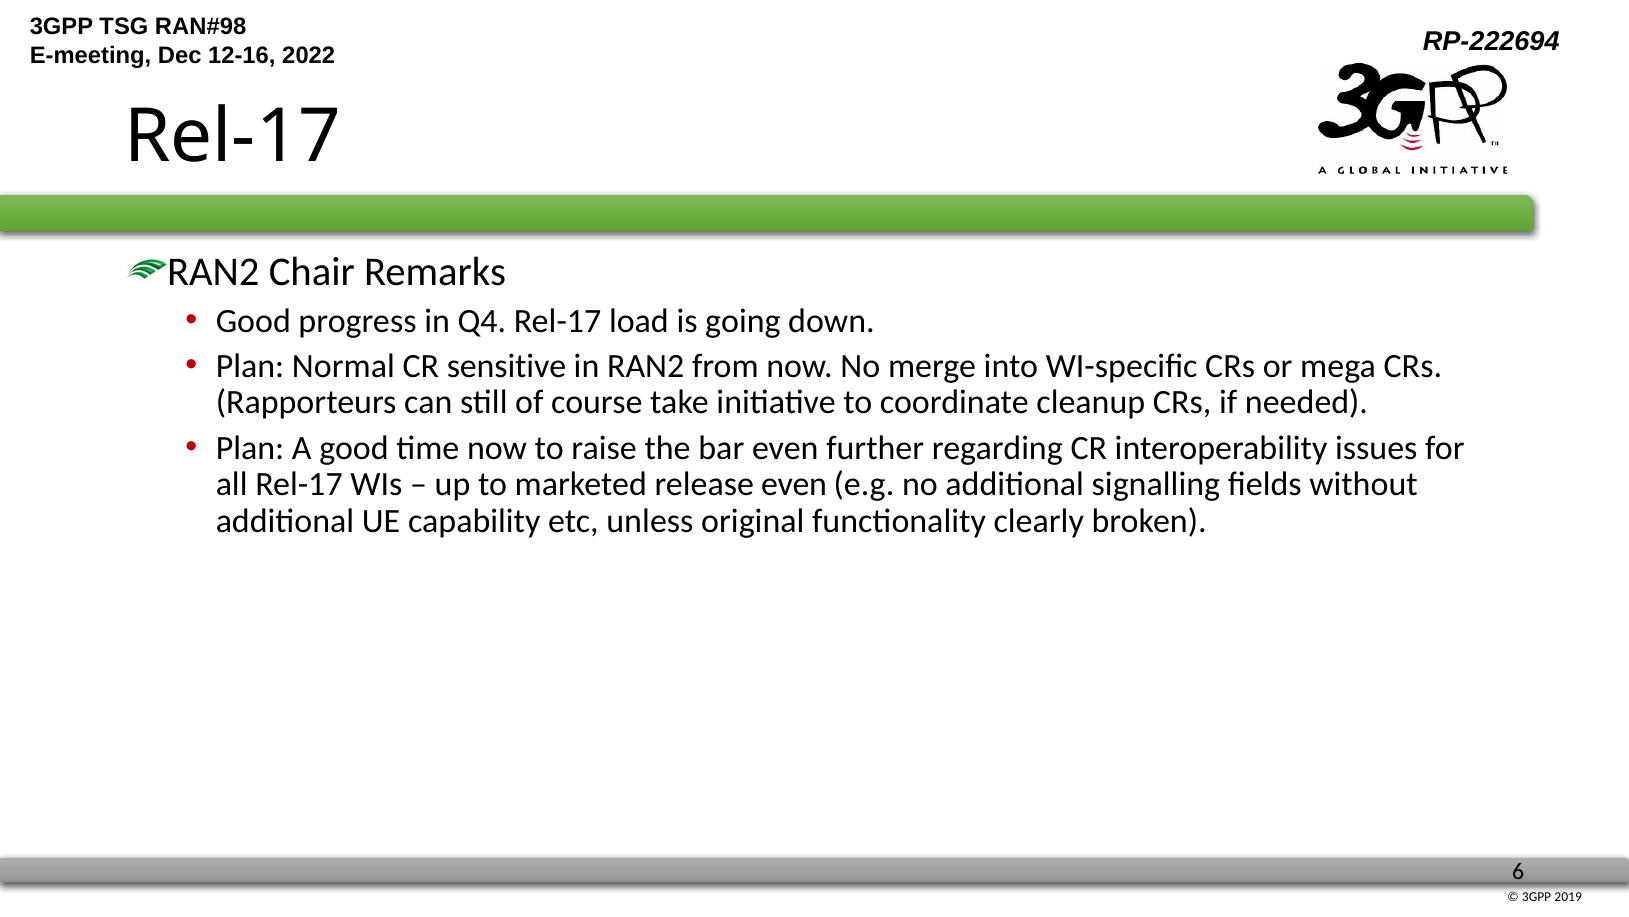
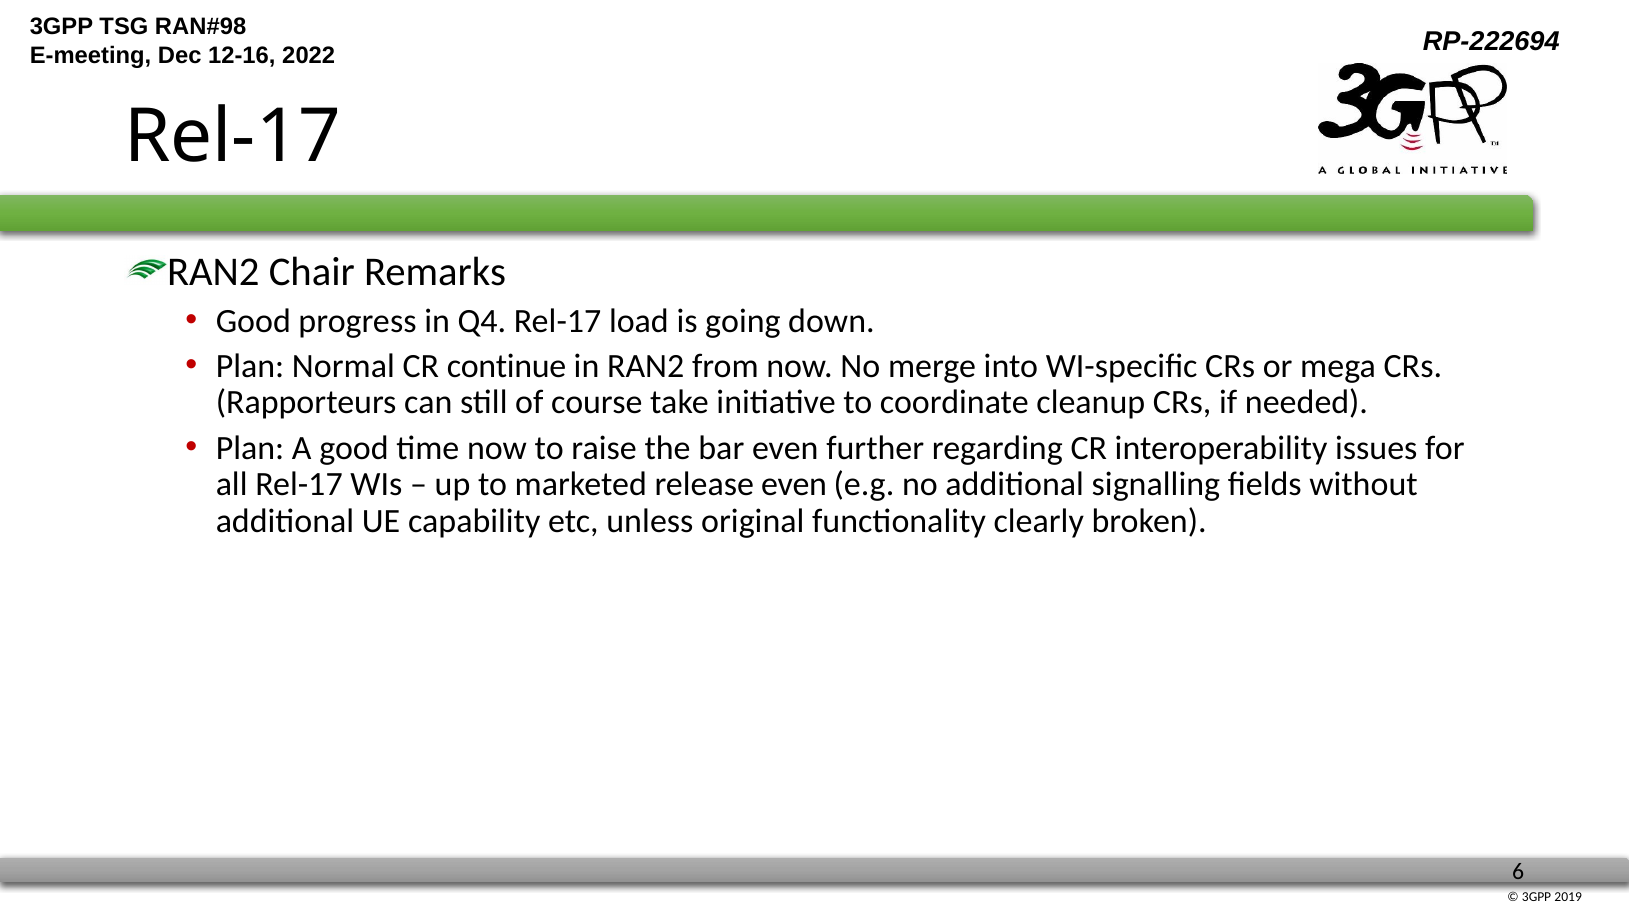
sensitive: sensitive -> continue
